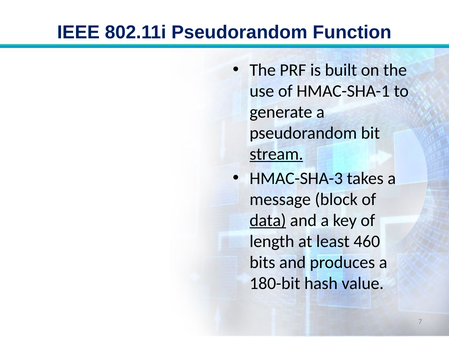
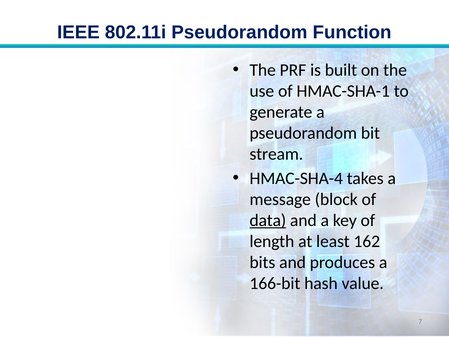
stream underline: present -> none
HMAC-SHA-3: HMAC-SHA-3 -> HMAC-SHA-4
460: 460 -> 162
180-bit: 180-bit -> 166-bit
